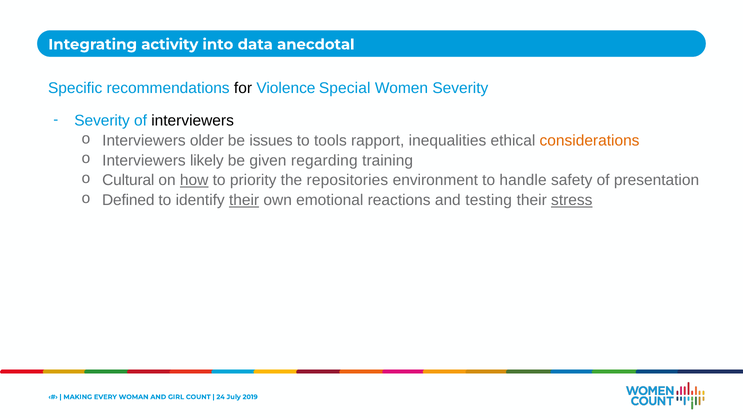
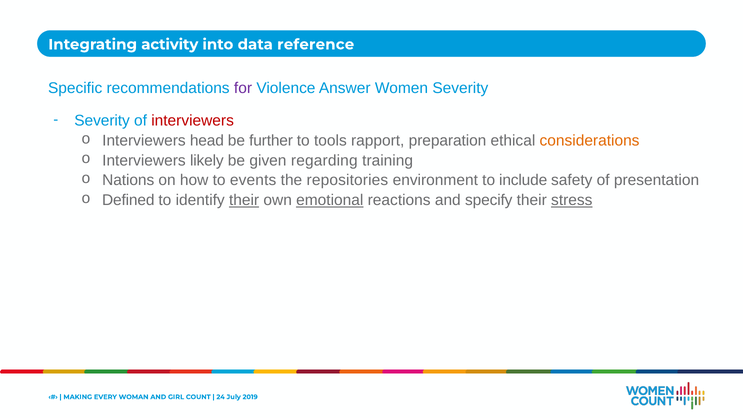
anecdotal: anecdotal -> reference
for colour: black -> purple
Special: Special -> Answer
interviewers at (193, 121) colour: black -> red
older: older -> head
issues: issues -> further
inequalities: inequalities -> preparation
Cultural: Cultural -> Nations
how underline: present -> none
priority: priority -> events
handle: handle -> include
emotional underline: none -> present
testing: testing -> specify
